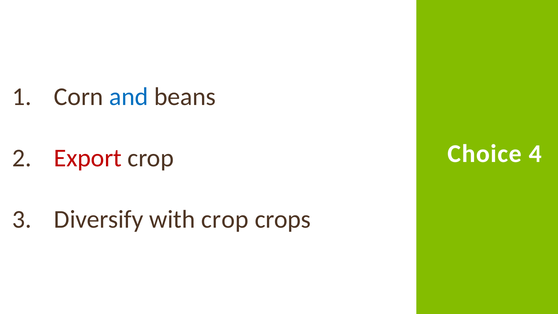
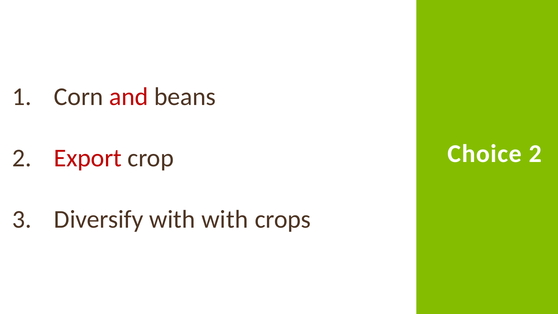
and colour: blue -> red
Choice 4: 4 -> 2
with crop: crop -> with
